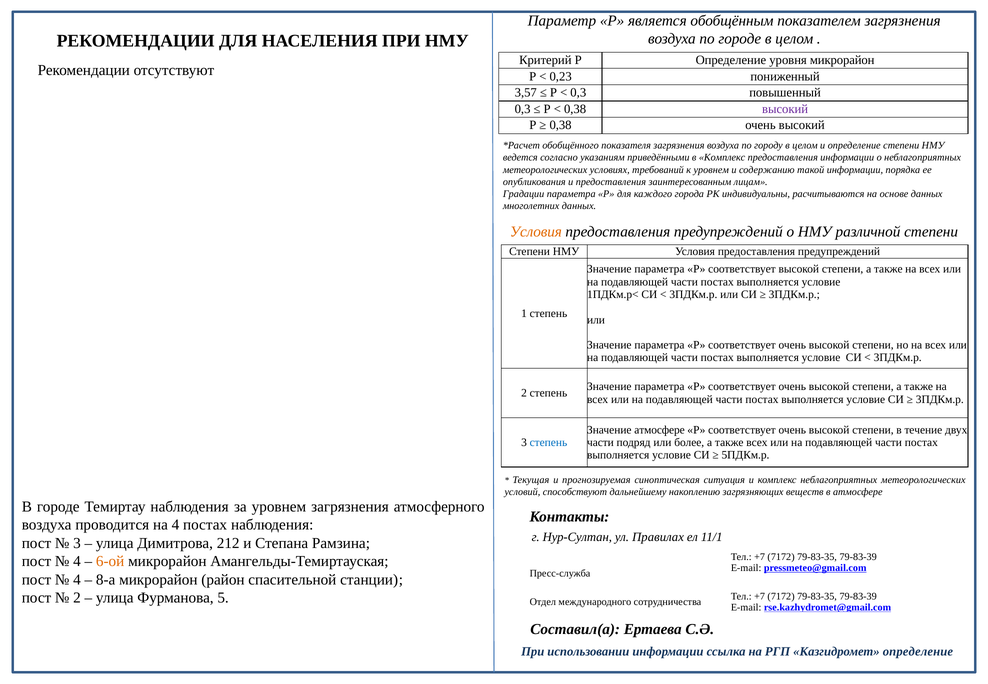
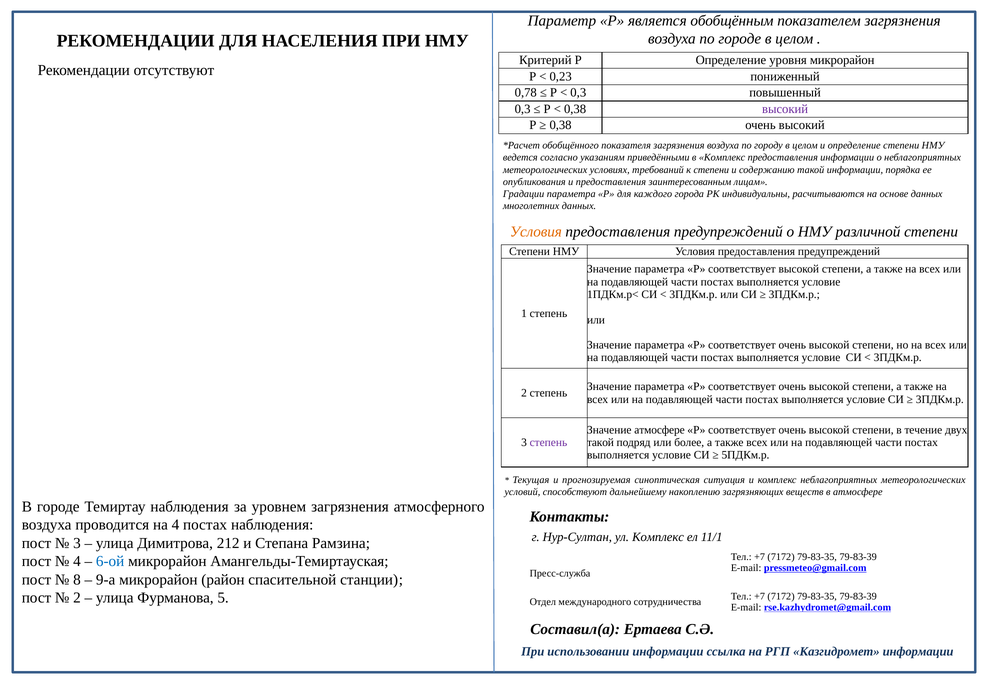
3,57: 3,57 -> 0,78
к уровнем: уровнем -> степени
степень at (548, 442) colour: blue -> purple
части at (600, 442): части -> такой
ул Правилах: Правилах -> Комплекс
6-ой colour: orange -> blue
4 at (77, 580): 4 -> 8
8-а: 8-а -> 9-а
Казгидромет определение: определение -> информации
